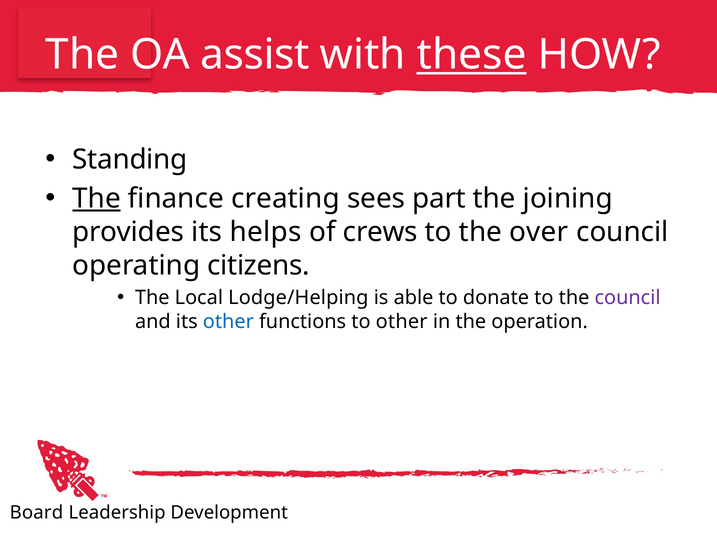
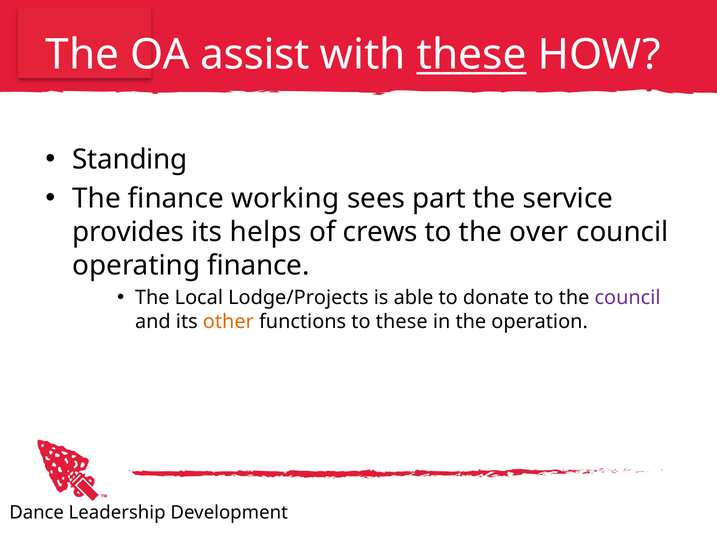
The at (97, 198) underline: present -> none
creating: creating -> working
joining: joining -> service
operating citizens: citizens -> finance
Lodge/Helping: Lodge/Helping -> Lodge/Projects
other at (228, 321) colour: blue -> orange
to other: other -> these
Board: Board -> Dance
